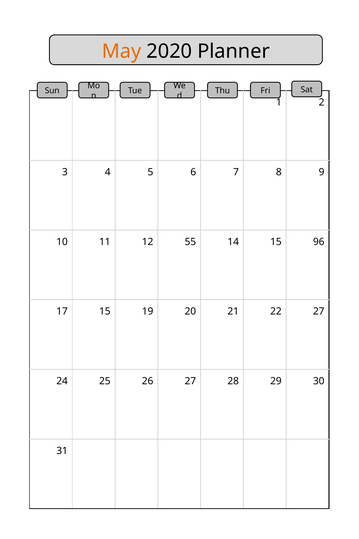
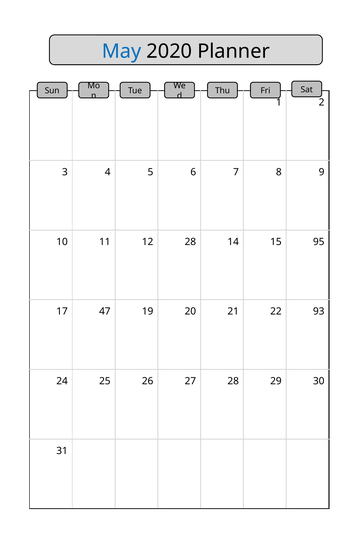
May colour: orange -> blue
12 55: 55 -> 28
96: 96 -> 95
17 15: 15 -> 47
22 27: 27 -> 93
